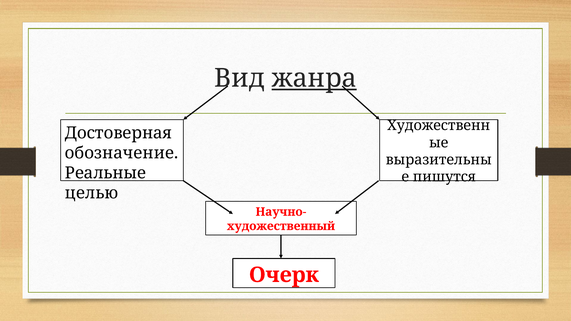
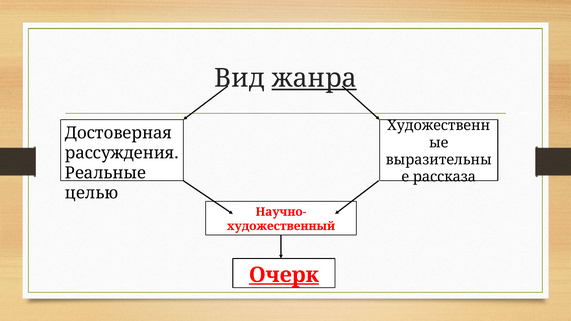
обозначение: обозначение -> рассуждения
пишутся: пишутся -> рассказа
Очерк underline: none -> present
